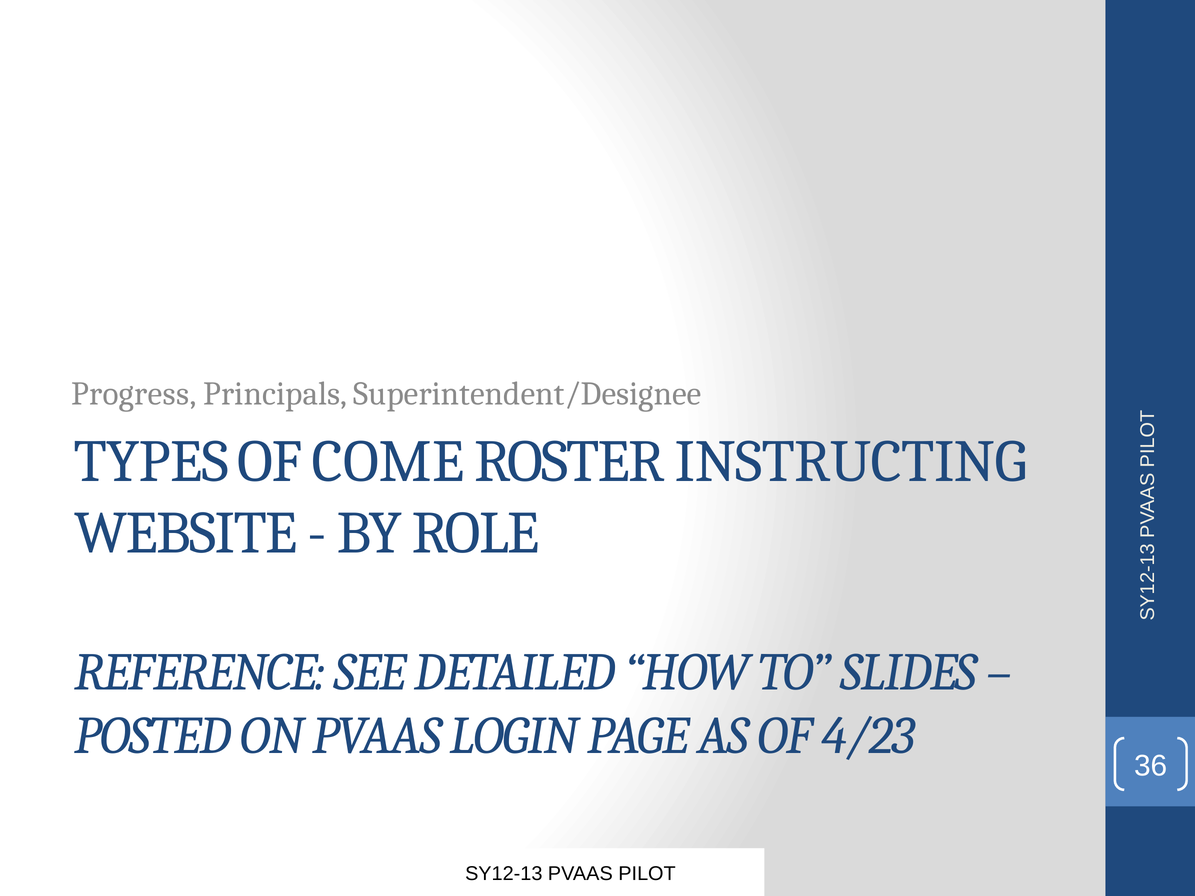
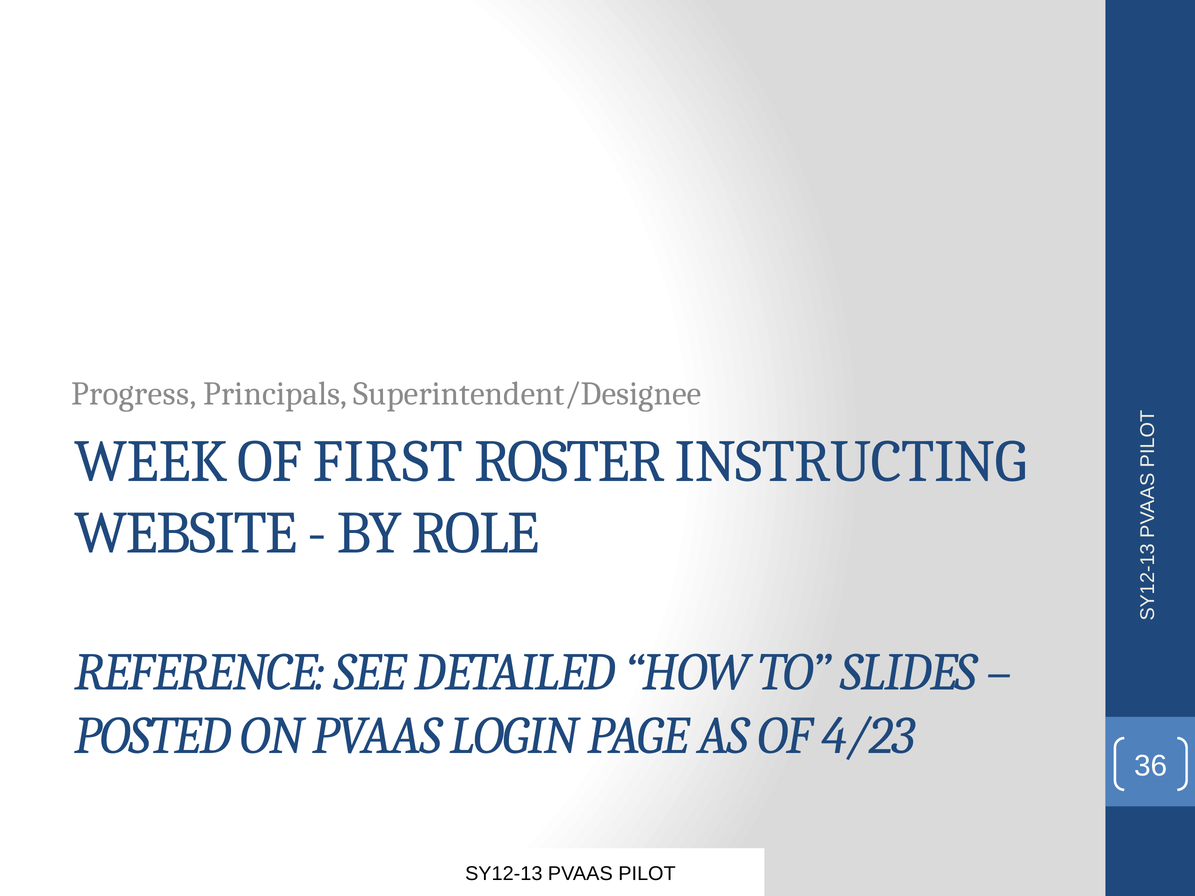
TYPES: TYPES -> WEEK
COME: COME -> FIRST
